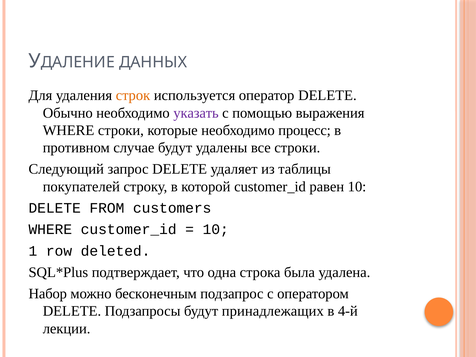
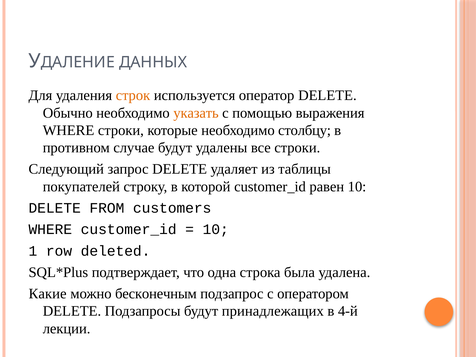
указать colour: purple -> orange
процесс: процесс -> столбцу
Набор: Набор -> Какие
